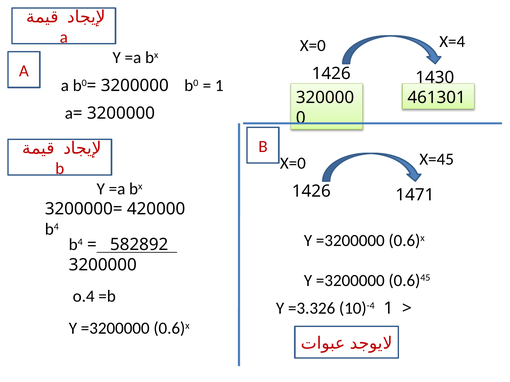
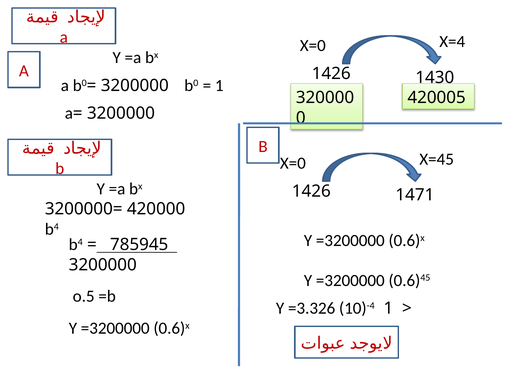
461301: 461301 -> 420005
582892: 582892 -> 785945
o.4: o.4 -> o.5
